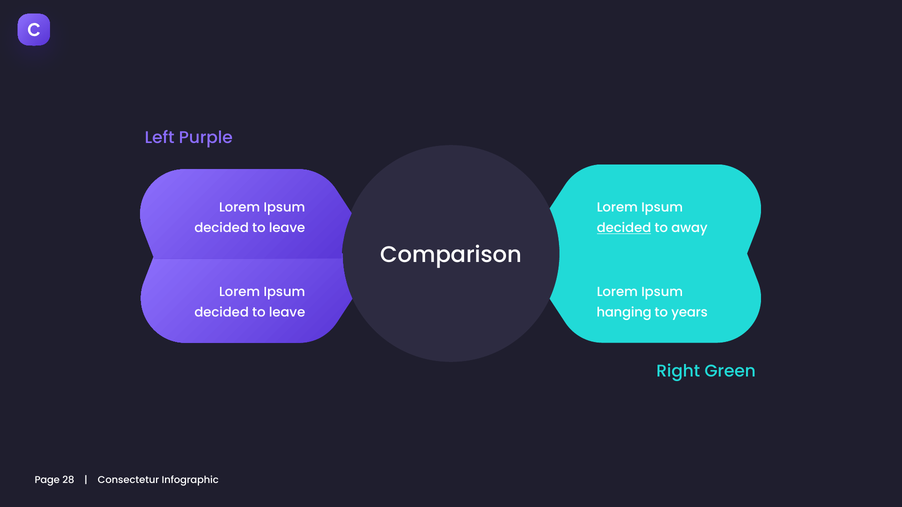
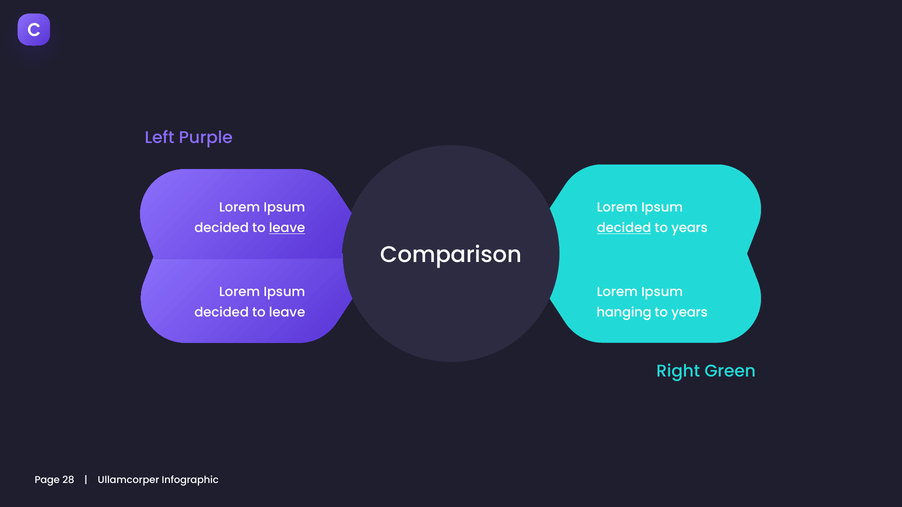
leave at (287, 228) underline: none -> present
away at (689, 228): away -> years
Consectetur: Consectetur -> Ullamcorper
